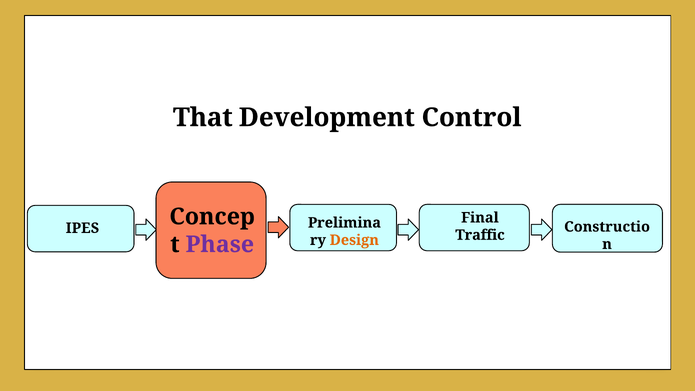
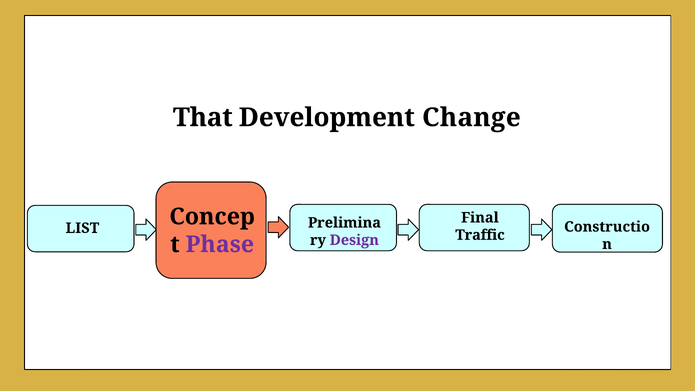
Control: Control -> Change
IPES: IPES -> LIST
Design colour: orange -> purple
